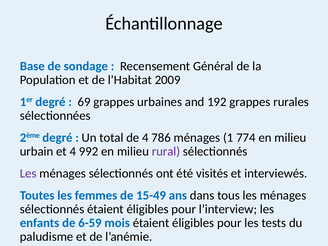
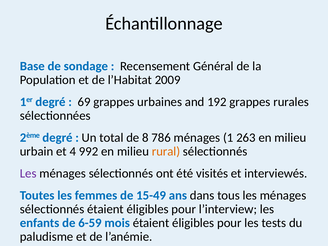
de 4: 4 -> 8
774: 774 -> 263
rural colour: purple -> orange
